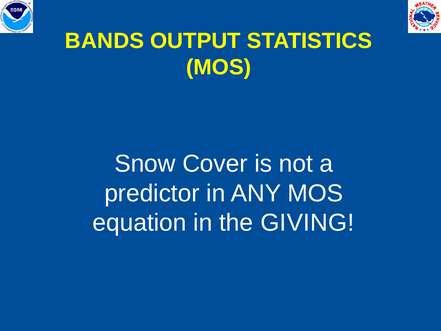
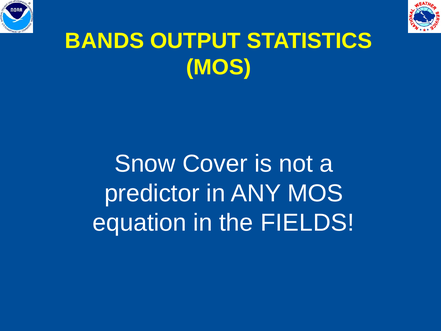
GIVING: GIVING -> FIELDS
